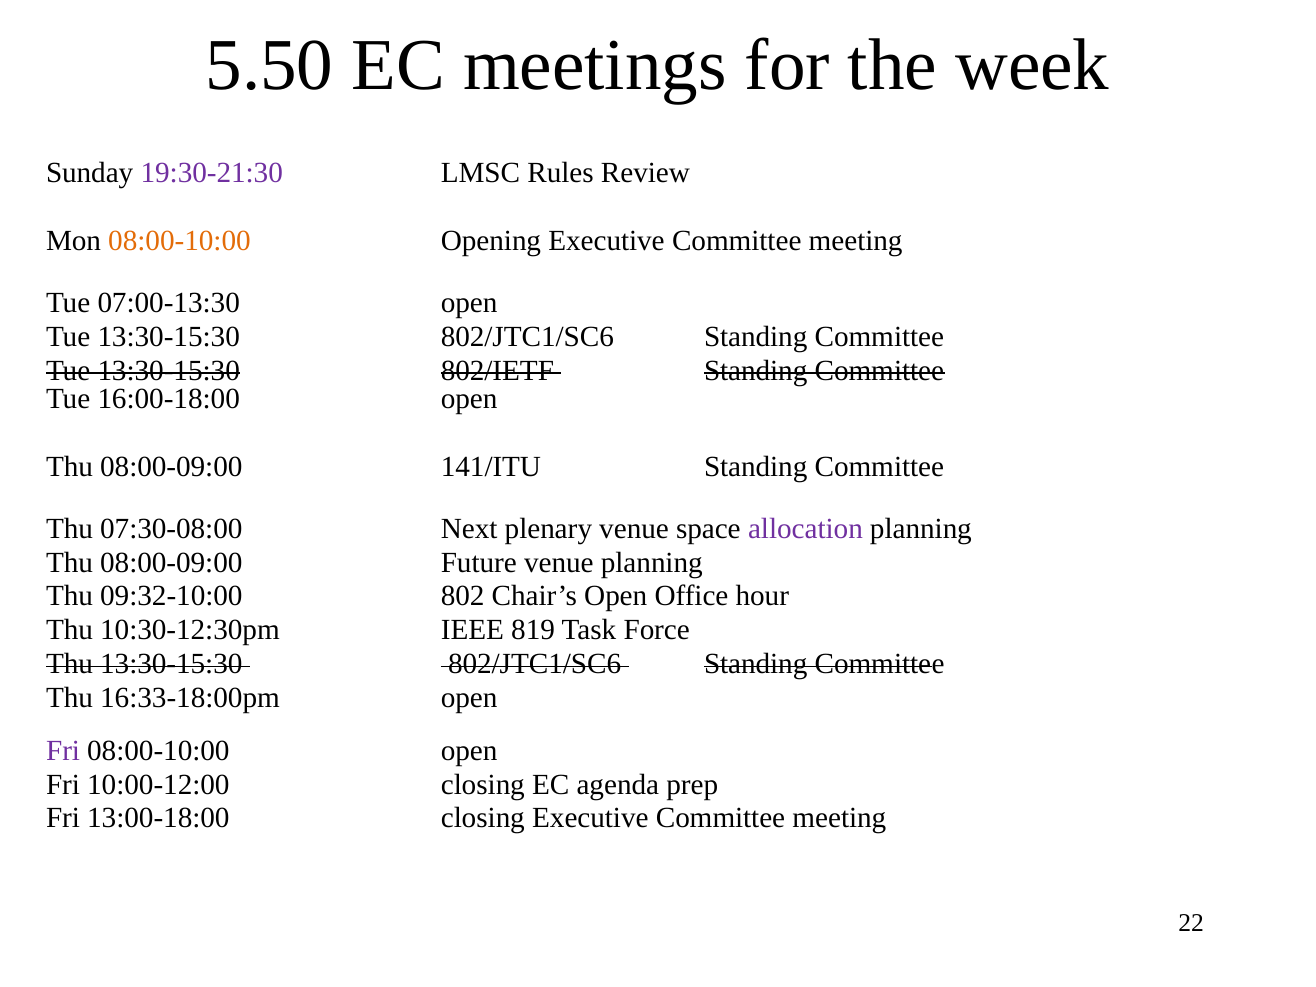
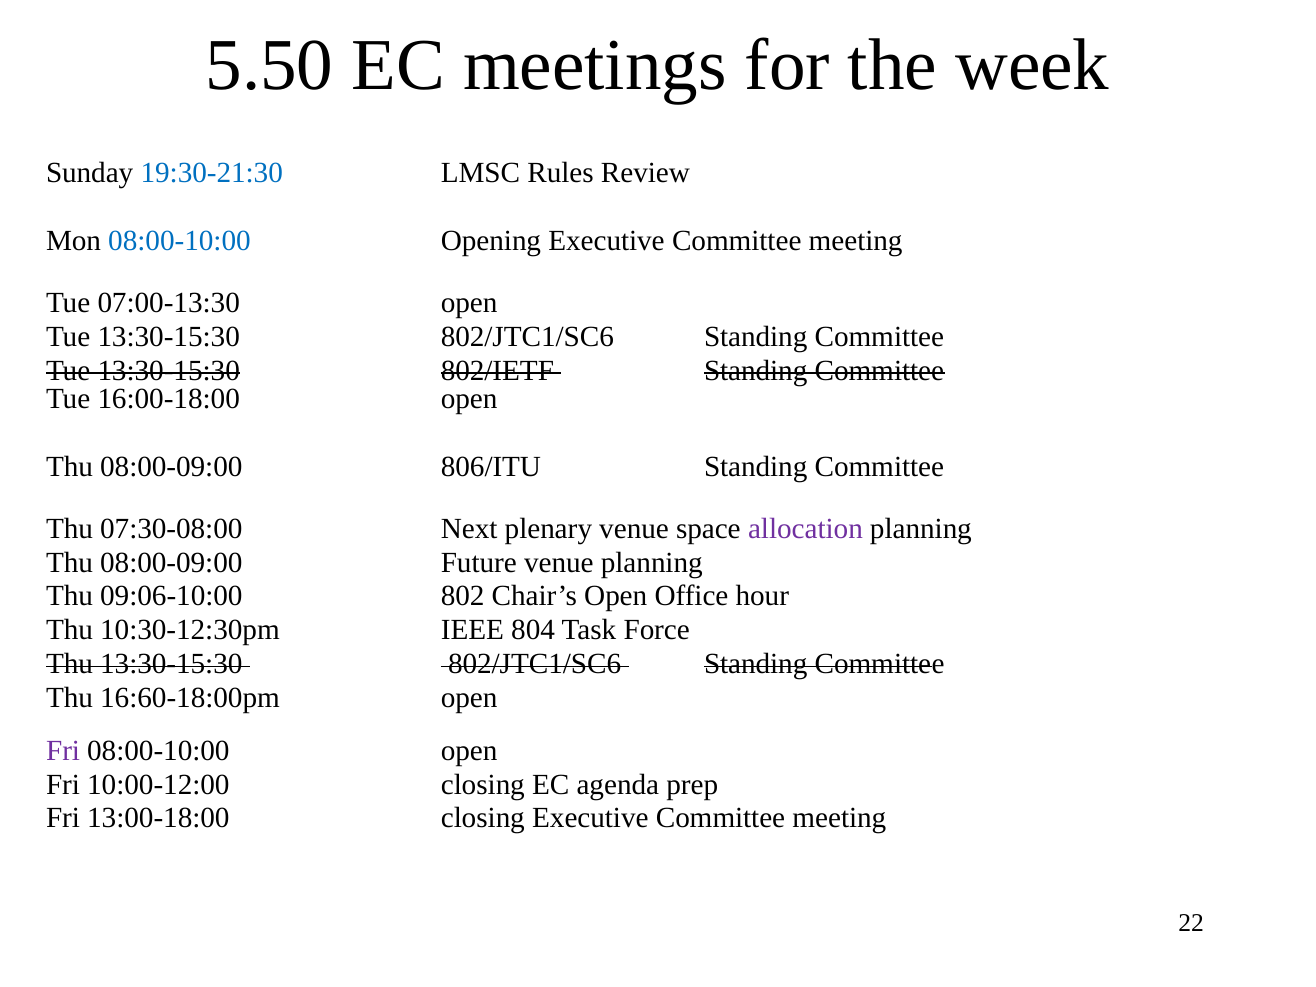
19:30-21:30 colour: purple -> blue
08:00-10:00 at (179, 241) colour: orange -> blue
141/ITU: 141/ITU -> 806/ITU
09:32-10:00: 09:32-10:00 -> 09:06-10:00
819: 819 -> 804
16:33-18:00pm: 16:33-18:00pm -> 16:60-18:00pm
